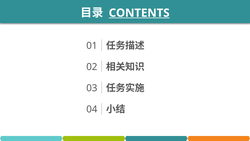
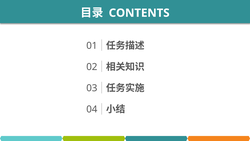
CONTENTS underline: present -> none
